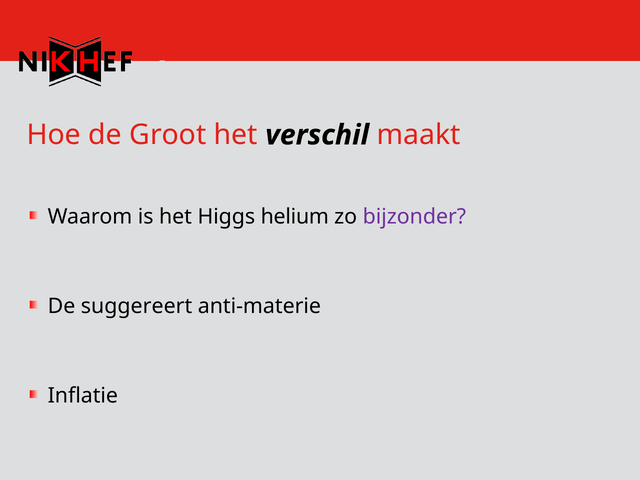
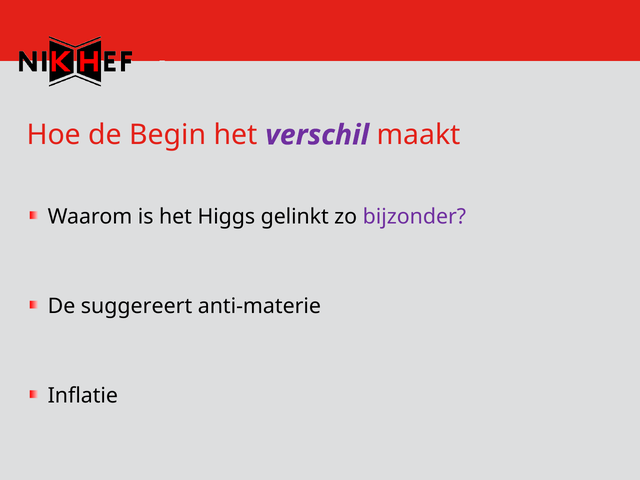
Groot: Groot -> Begin
verschil colour: black -> purple
helium: helium -> gelinkt
